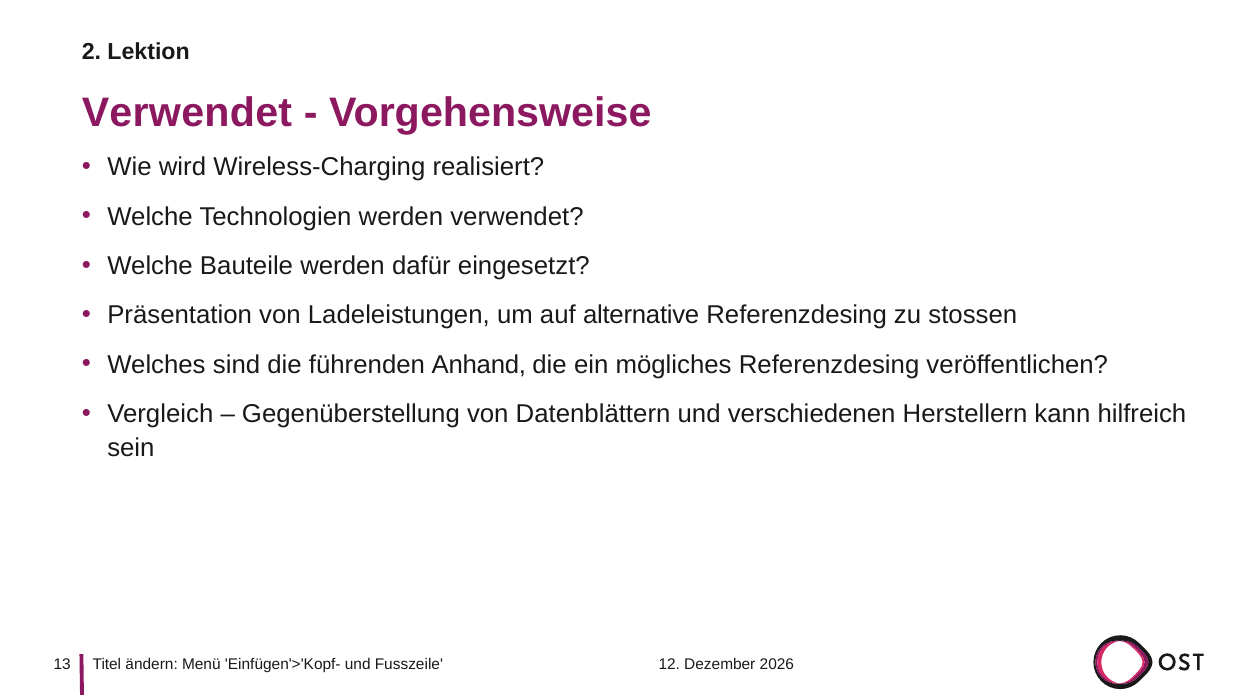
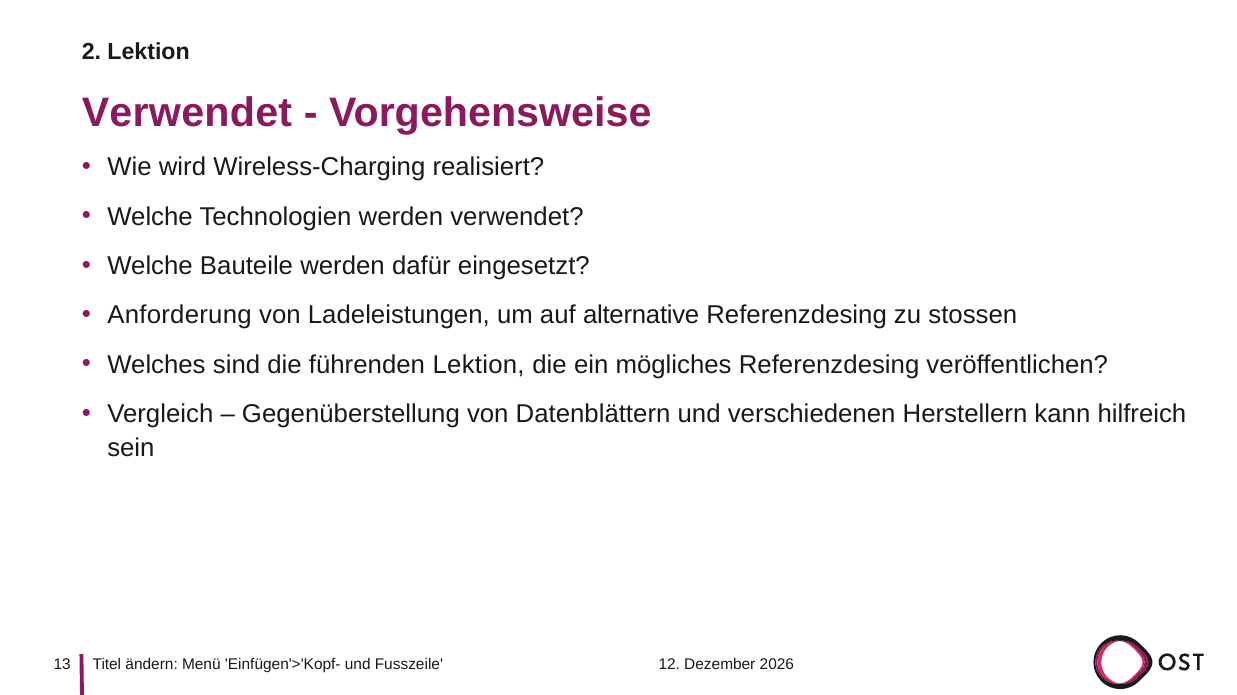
Präsentation: Präsentation -> Anforderung
führenden Anhand: Anhand -> Lektion
